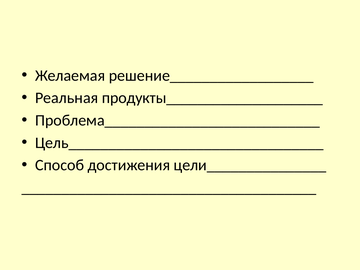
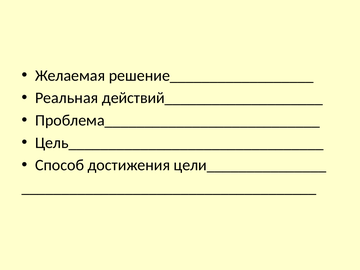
продукты____________________: продукты____________________ -> действий____________________
